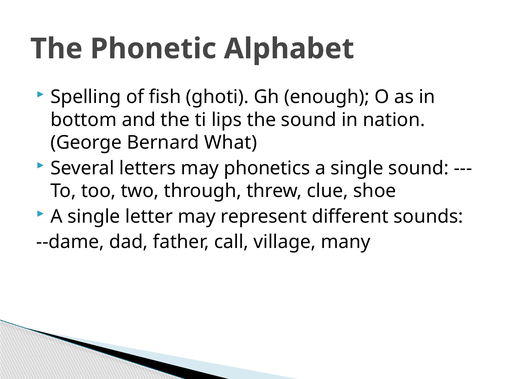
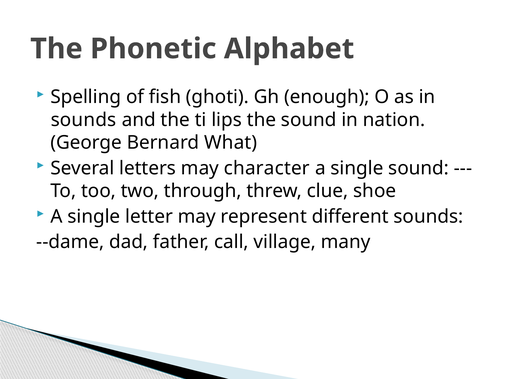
bottom at (84, 120): bottom -> sounds
phonetics: phonetics -> character
